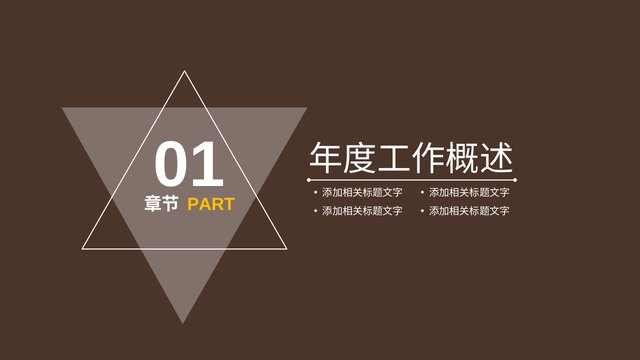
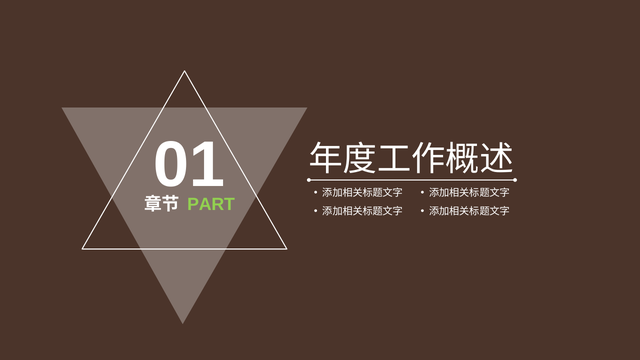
PART colour: yellow -> light green
